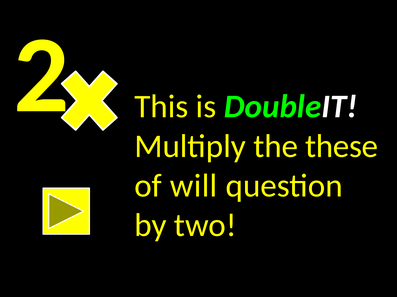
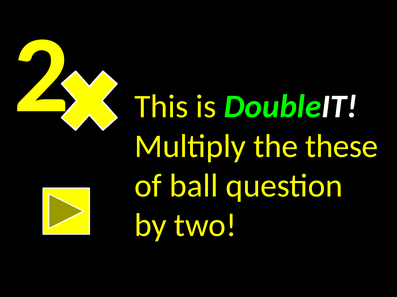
will: will -> ball
